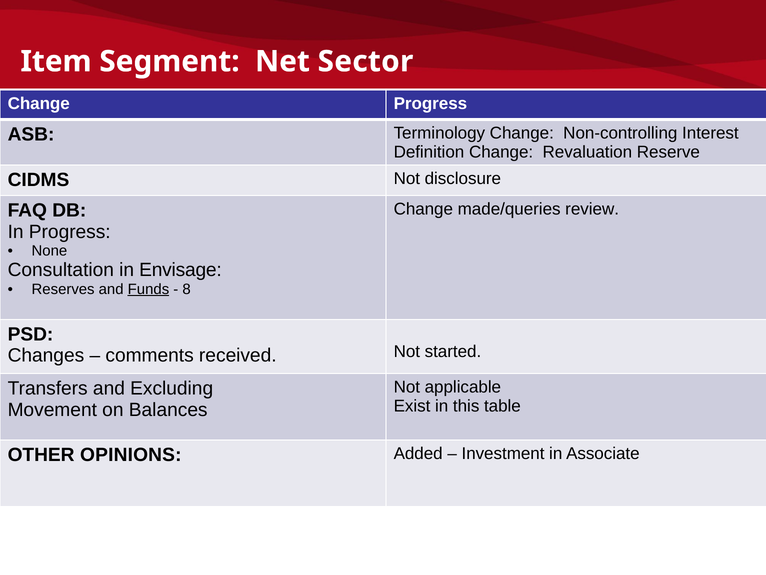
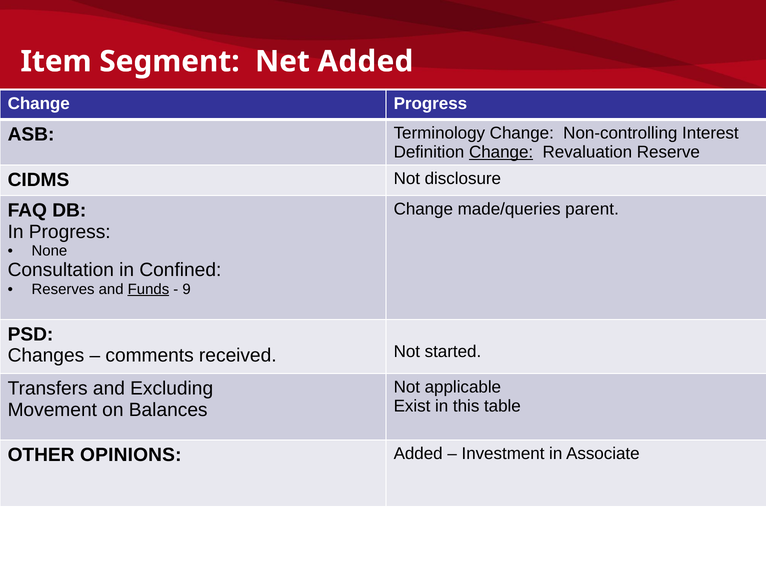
Net Sector: Sector -> Added
Change at (501, 152) underline: none -> present
review: review -> parent
Envisage: Envisage -> Confined
8: 8 -> 9
